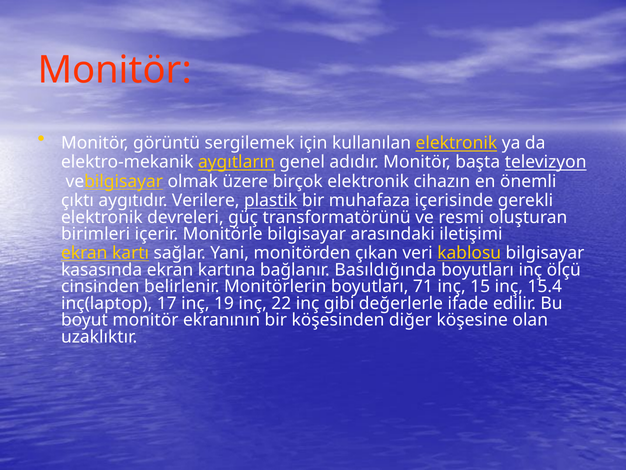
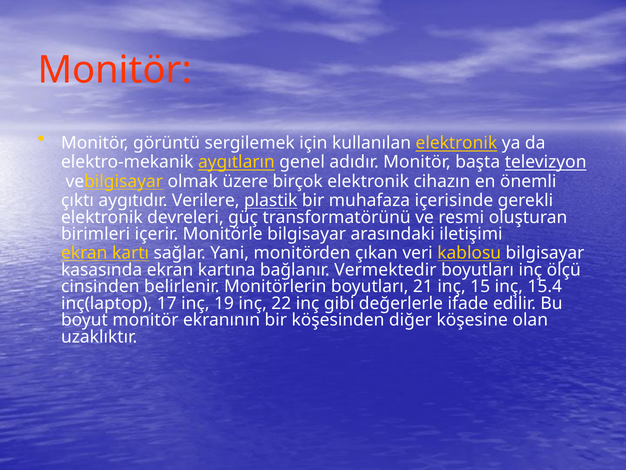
Basıldığında: Basıldığında -> Vermektedir
71: 71 -> 21
